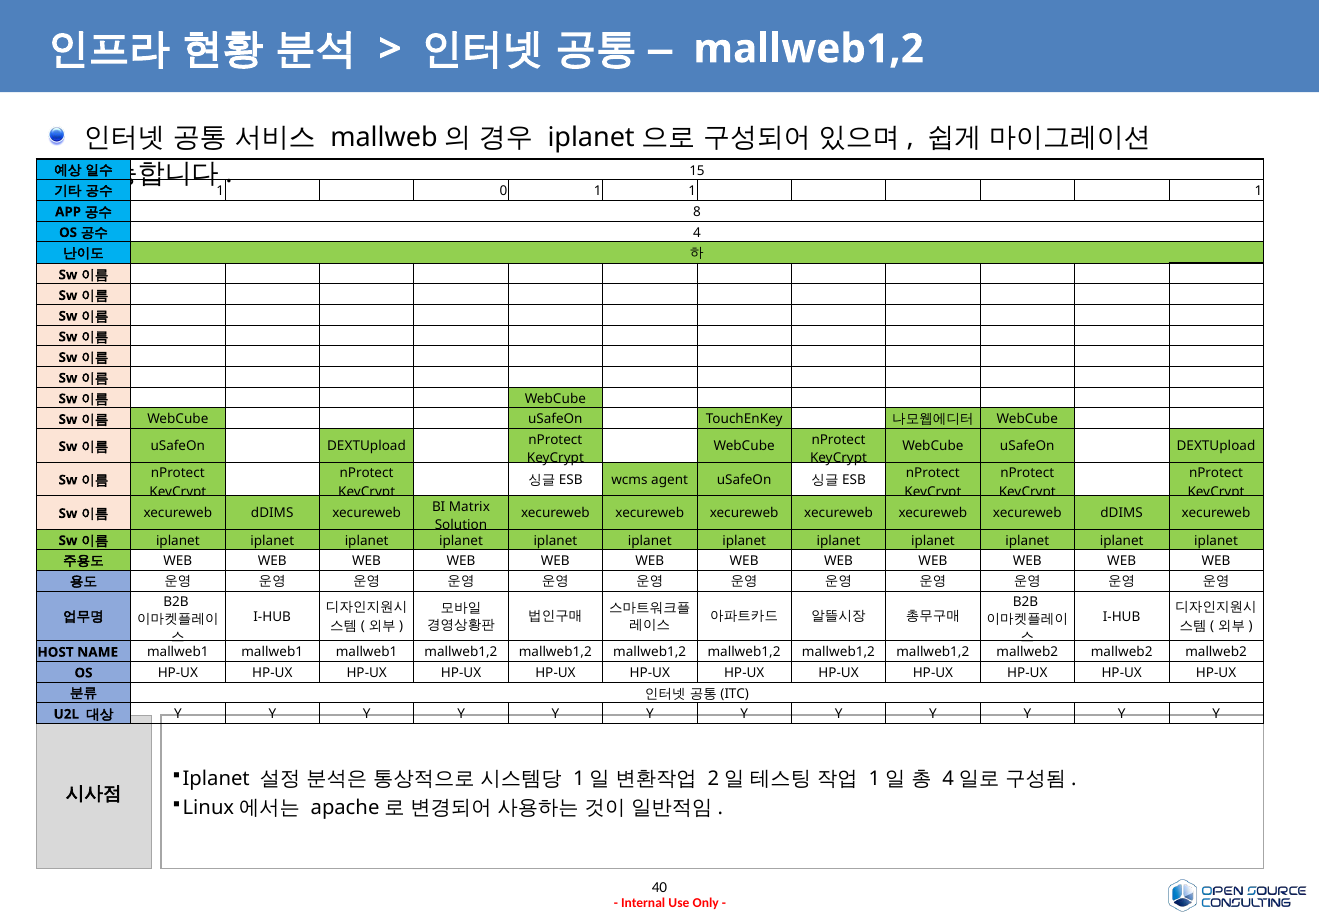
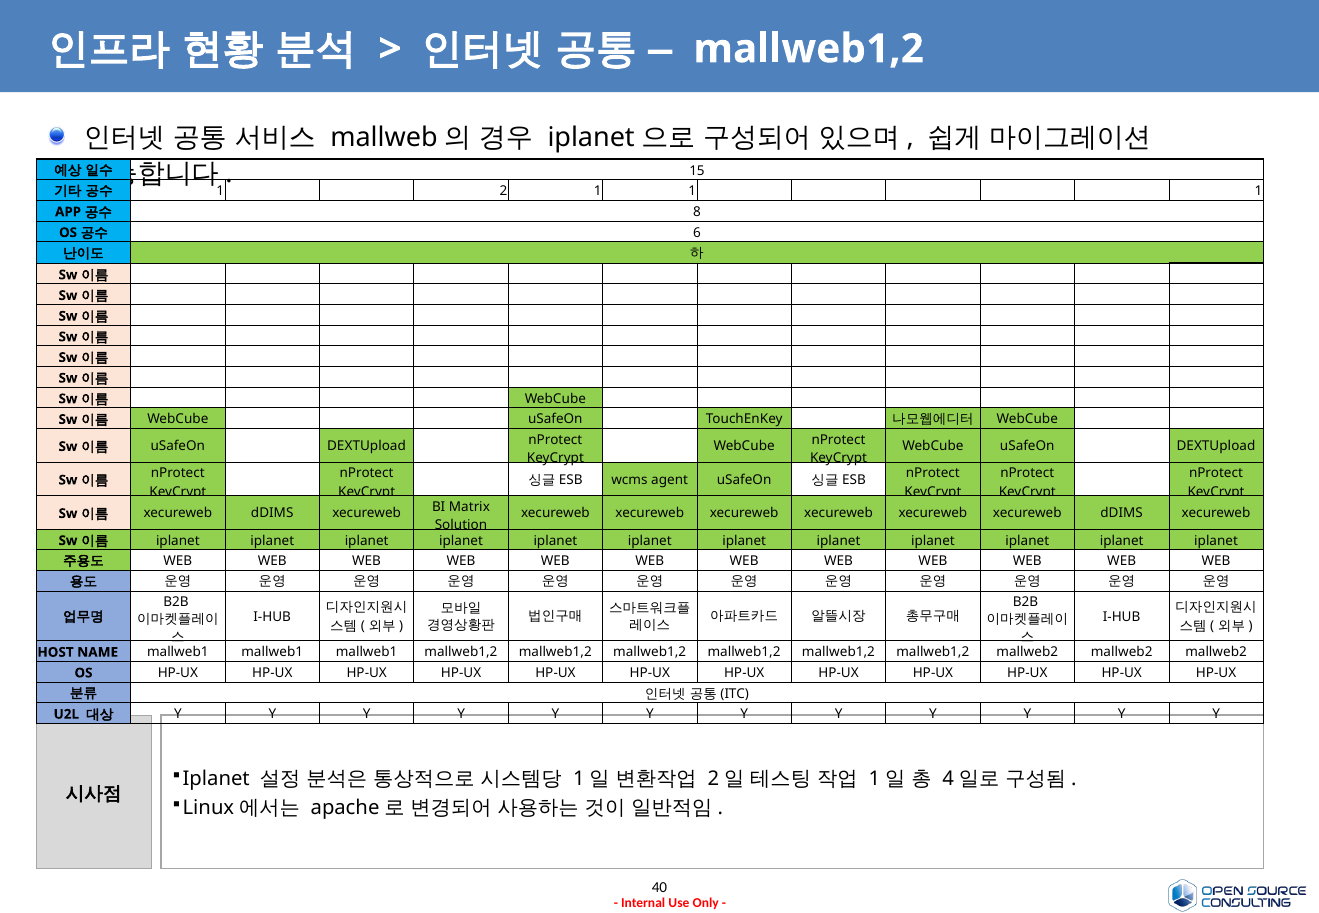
0: 0 -> 2
4: 4 -> 6
